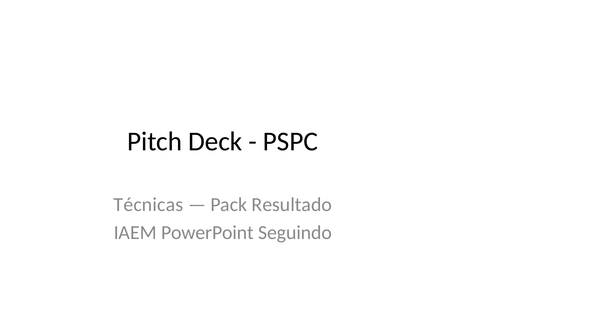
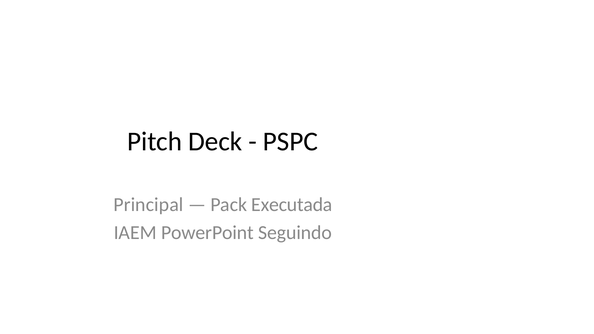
Técnicas: Técnicas -> Principal
Resultado: Resultado -> Executada
